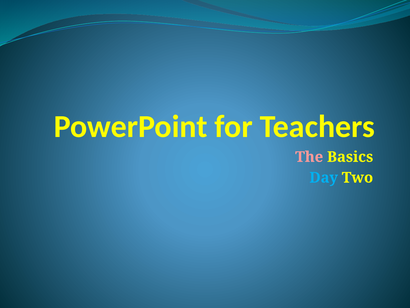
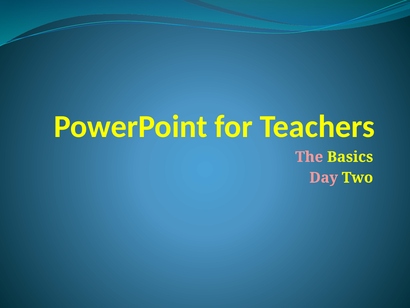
Day colour: light blue -> pink
